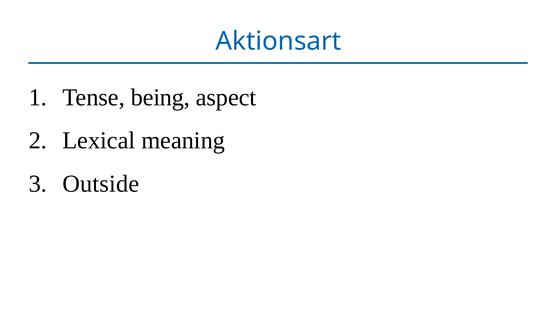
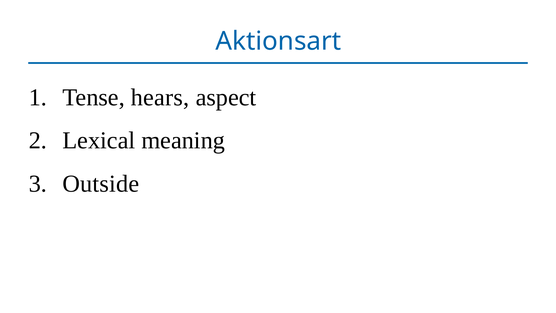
being: being -> hears
